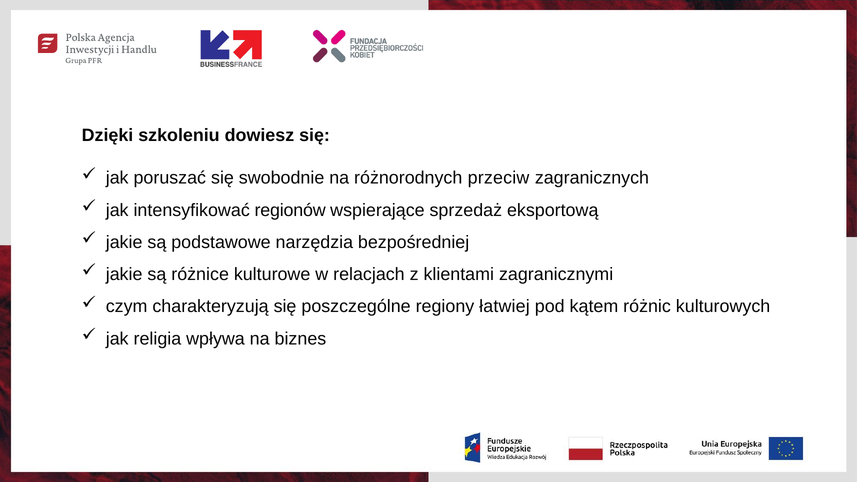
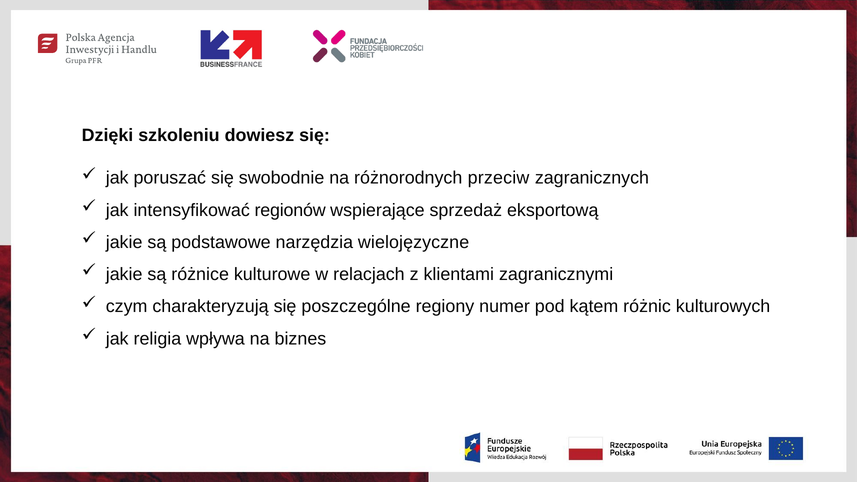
bezpośredniej: bezpośredniej -> wielojęzyczne
łatwiej: łatwiej -> numer
